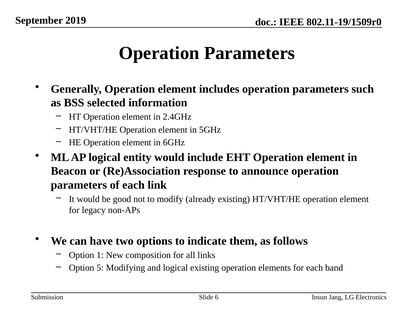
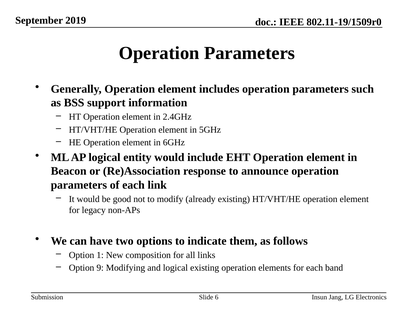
selected: selected -> support
5: 5 -> 9
